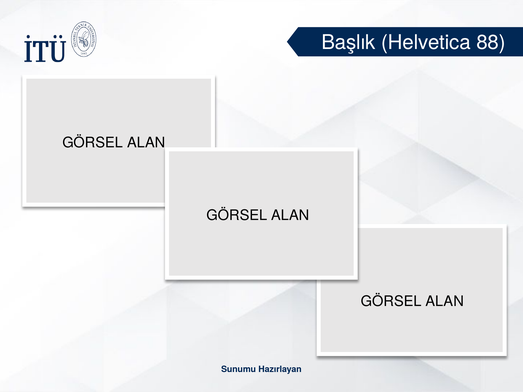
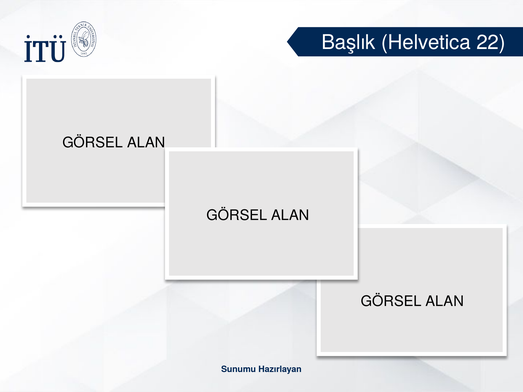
88: 88 -> 22
